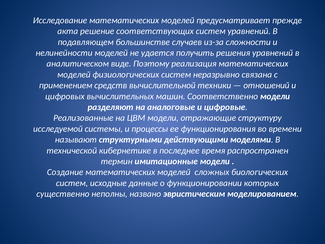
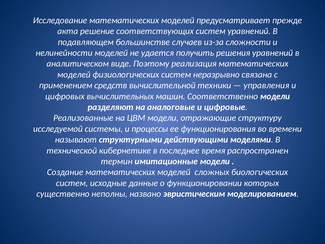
отношений: отношений -> управления
